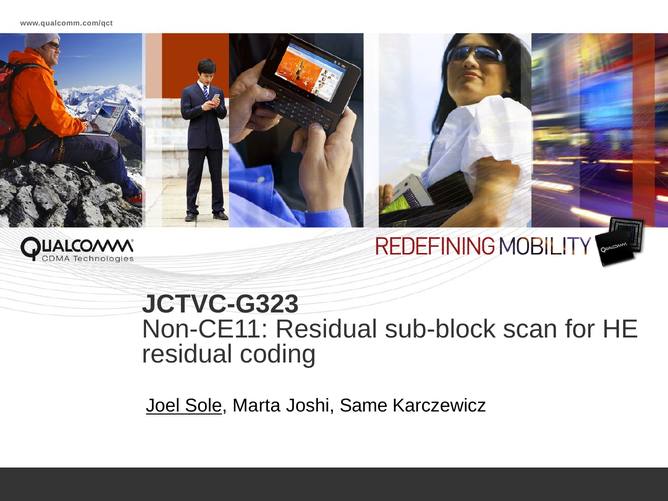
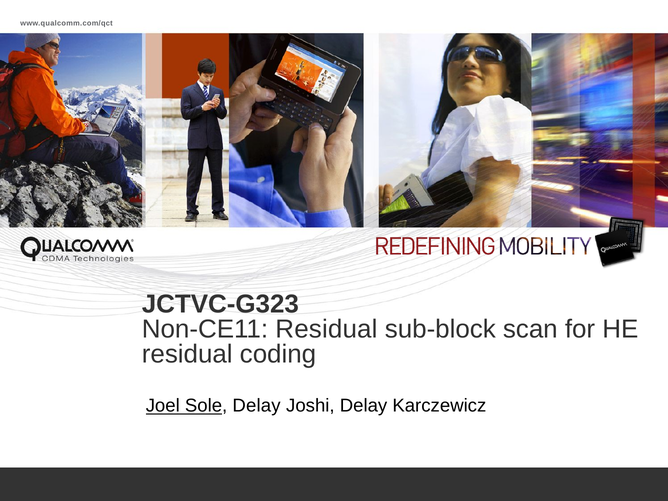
Sole Marta: Marta -> Delay
Joshi Same: Same -> Delay
